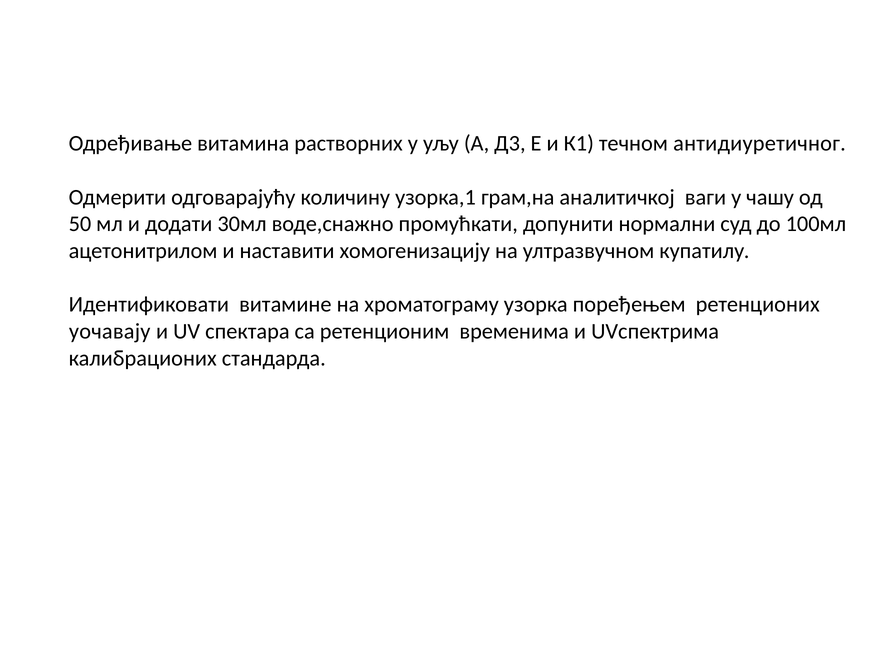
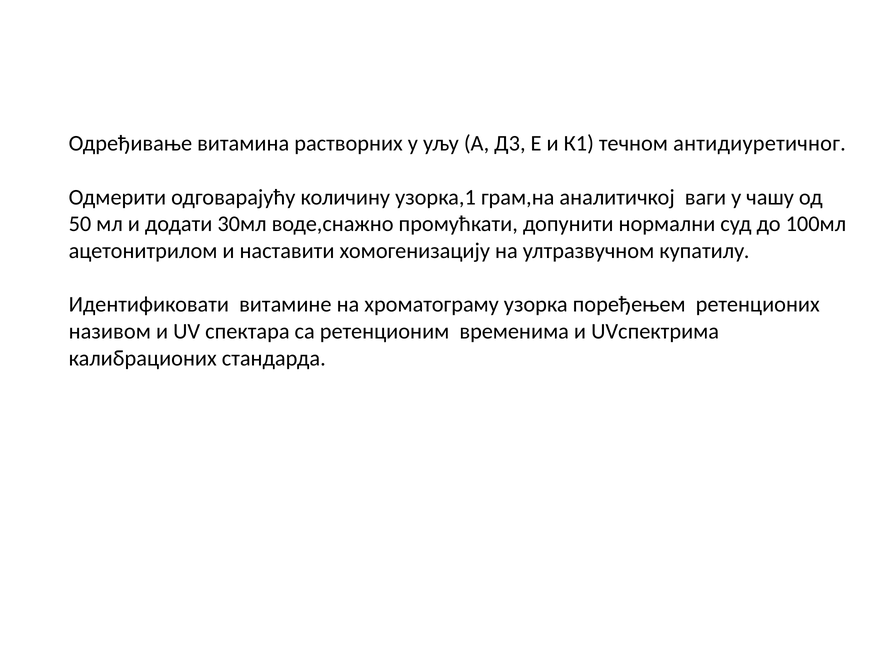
уочавају: уочавају -> називом
